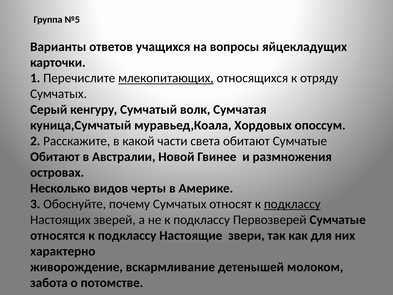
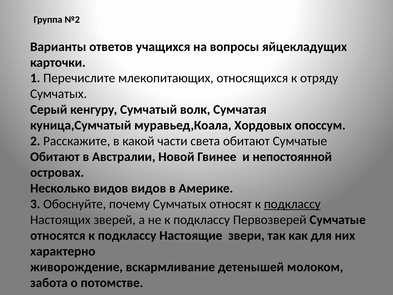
№5: №5 -> №2
млекопитающих underline: present -> none
размножения: размножения -> непостоянной
видов черты: черты -> видов
